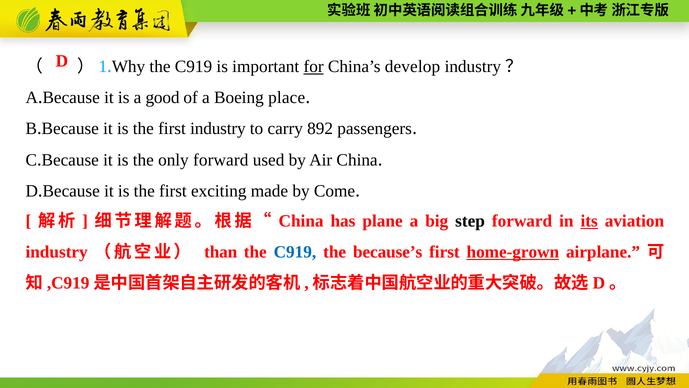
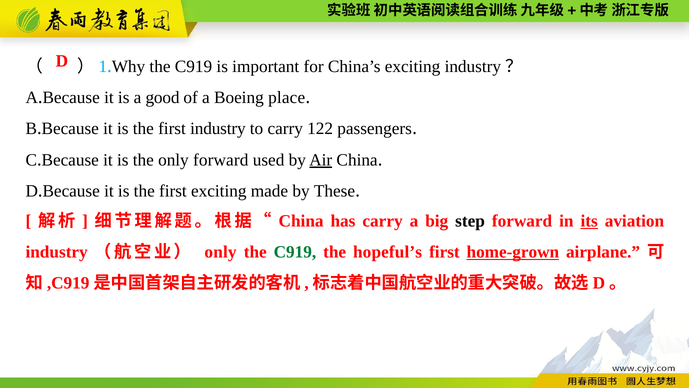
for underline: present -> none
China’s develop: develop -> exciting
892: 892 -> 122
Air underline: none -> present
Come: Come -> These
has plane: plane -> carry
than at (221, 252): than -> only
C919 at (295, 252) colour: blue -> green
because’s: because’s -> hopeful’s
